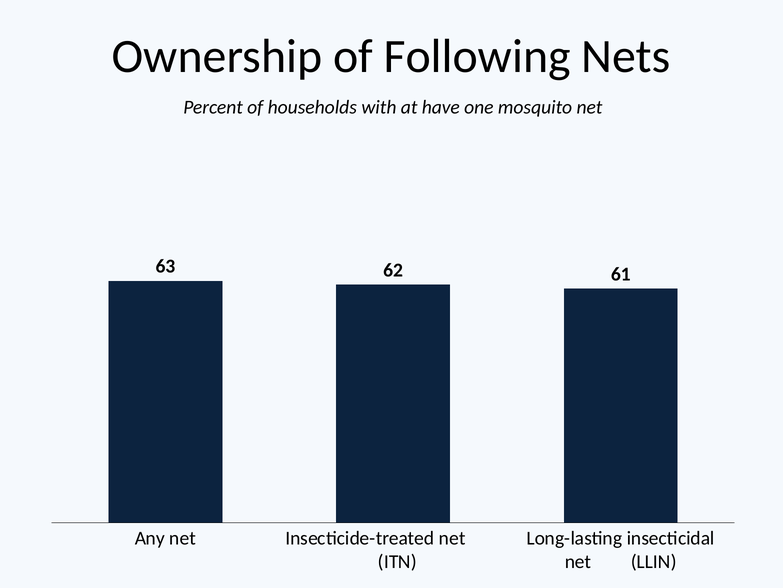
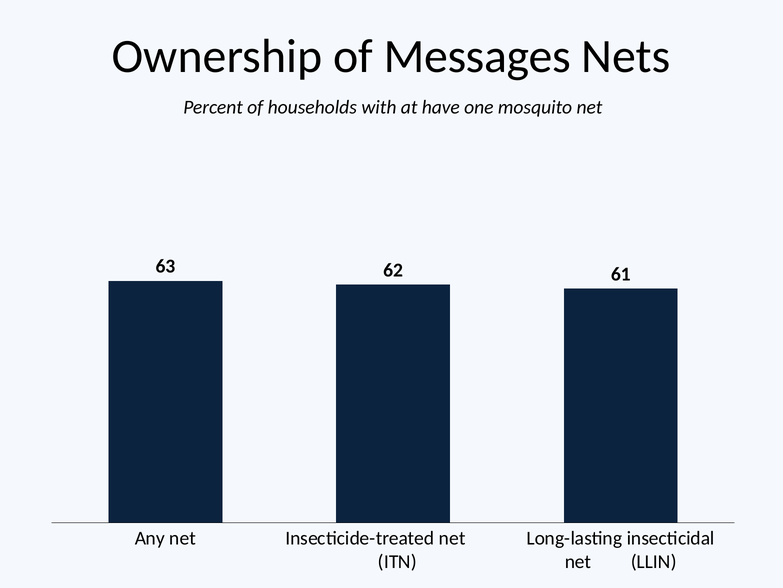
Following: Following -> Messages
